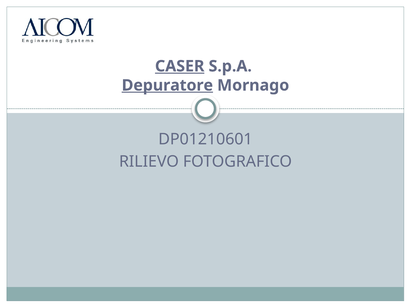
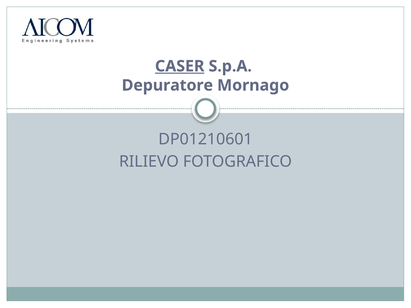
Depuratore underline: present -> none
